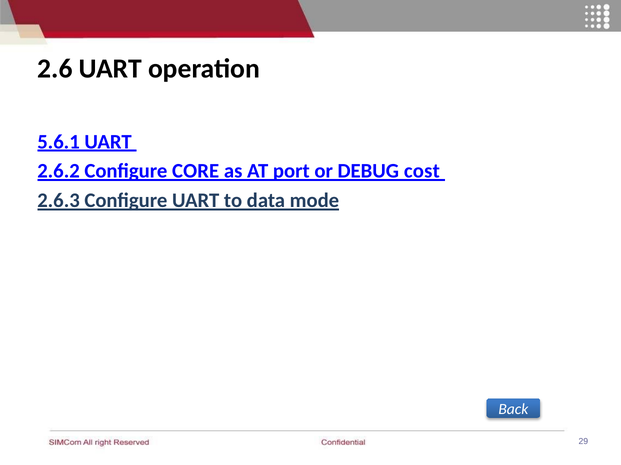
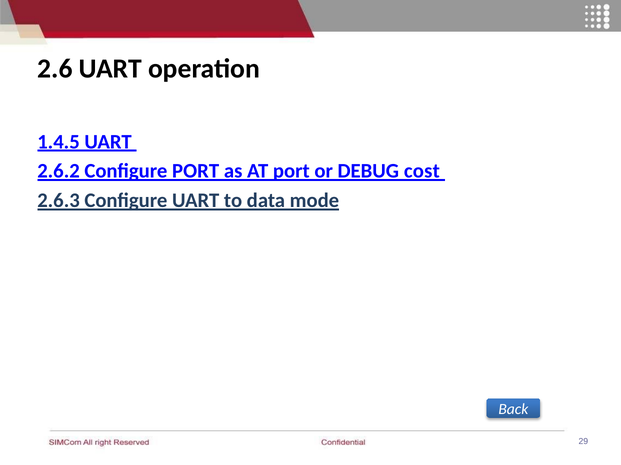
5.6.1: 5.6.1 -> 1.4.5
Configure CORE: CORE -> PORT
